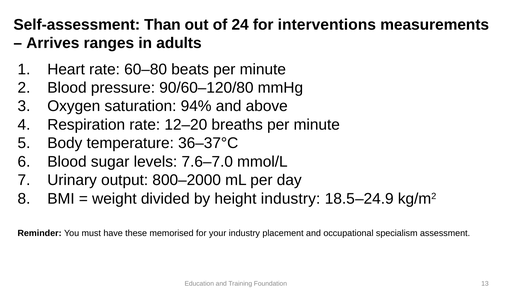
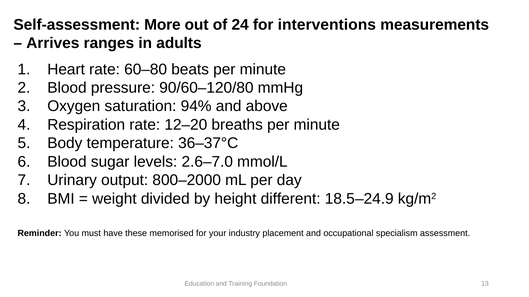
Than: Than -> More
7.6–7.0: 7.6–7.0 -> 2.6–7.0
height industry: industry -> different
